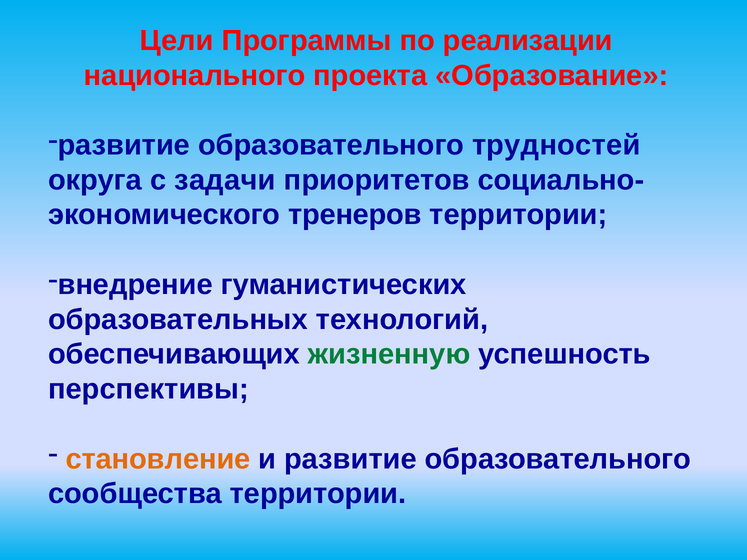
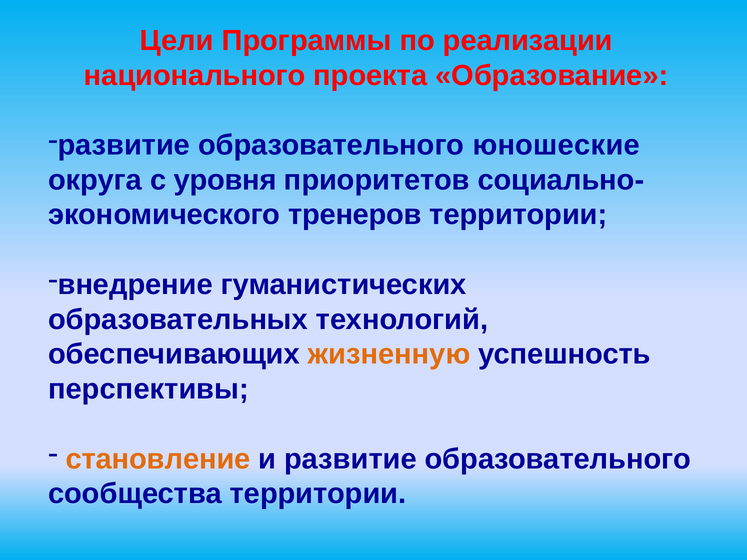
трудностей: трудностей -> юношеские
задачи: задачи -> уровня
жизненную colour: green -> orange
